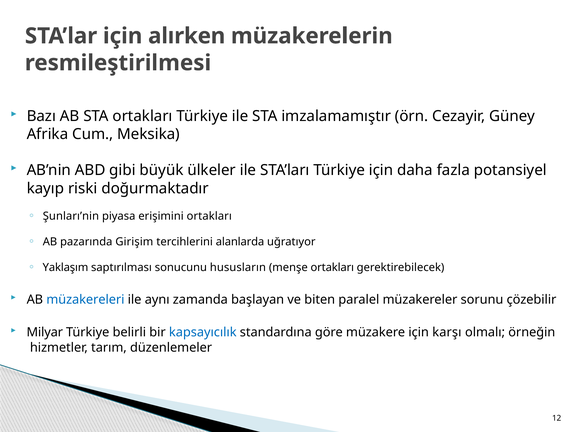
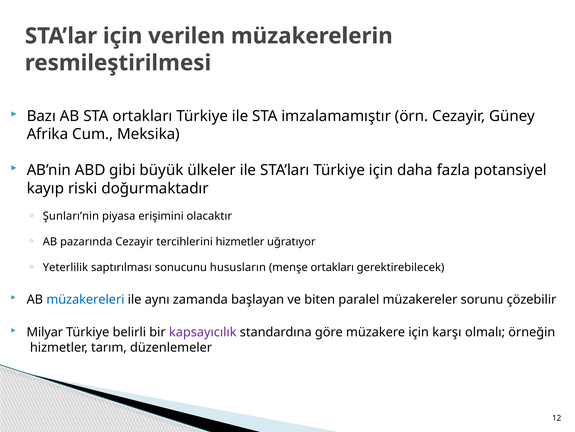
alırken: alırken -> verilen
erişimini ortakları: ortakları -> olacaktır
pazarında Girişim: Girişim -> Cezayir
tercihlerini alanlarda: alanlarda -> hizmetler
Yaklaşım: Yaklaşım -> Yeterlilik
kapsayıcılık colour: blue -> purple
